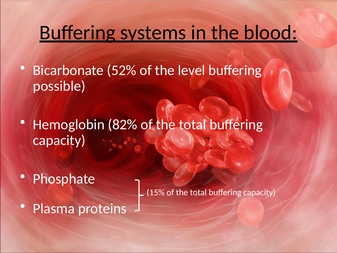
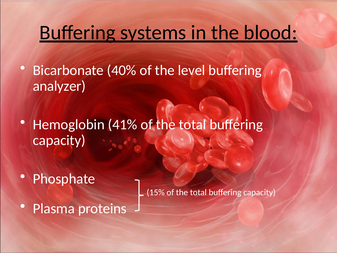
52%: 52% -> 40%
possible: possible -> analyzer
82%: 82% -> 41%
